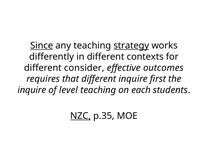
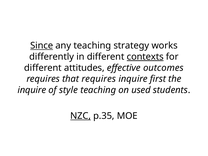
strategy underline: present -> none
contexts underline: none -> present
consider: consider -> attitudes
that different: different -> requires
level: level -> style
each: each -> used
